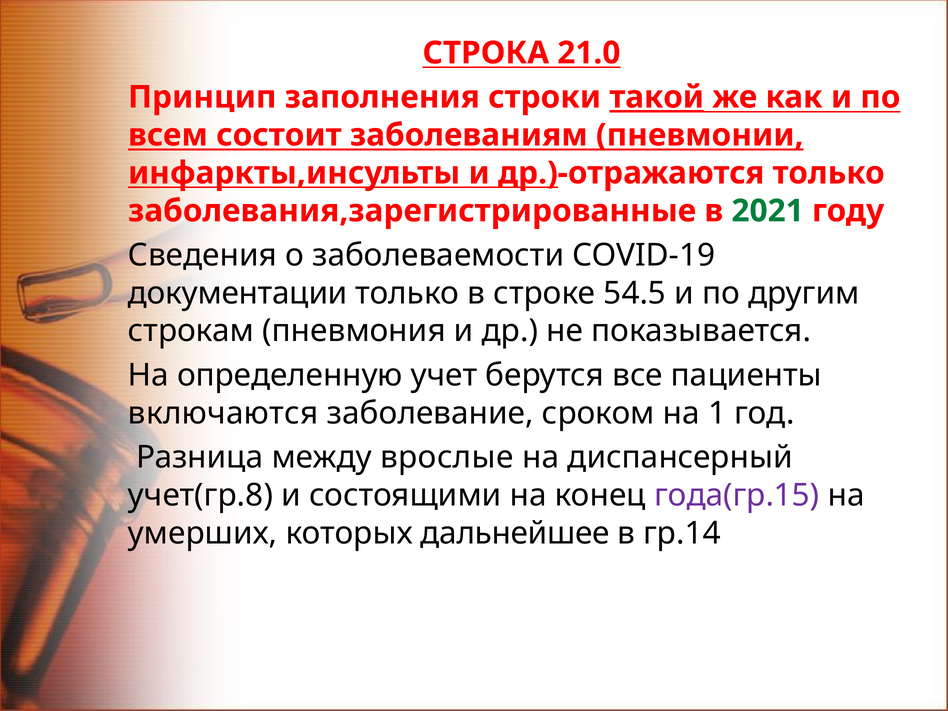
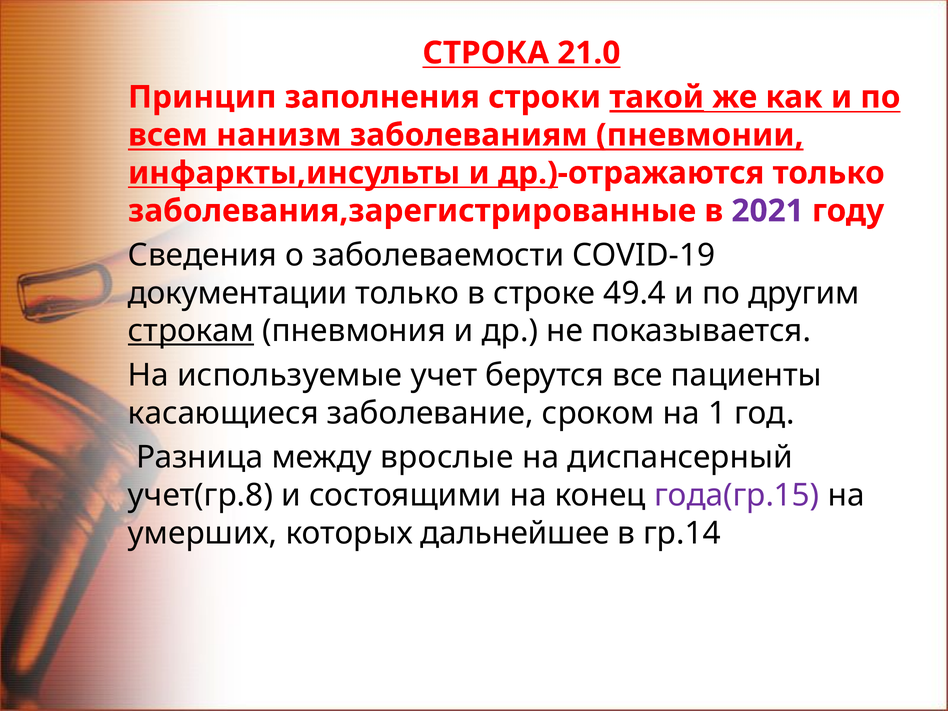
состоит: состоит -> нанизм
2021 colour: green -> purple
54.5: 54.5 -> 49.4
строкам underline: none -> present
определенную: определенную -> используемые
включаются: включаются -> касающиеся
